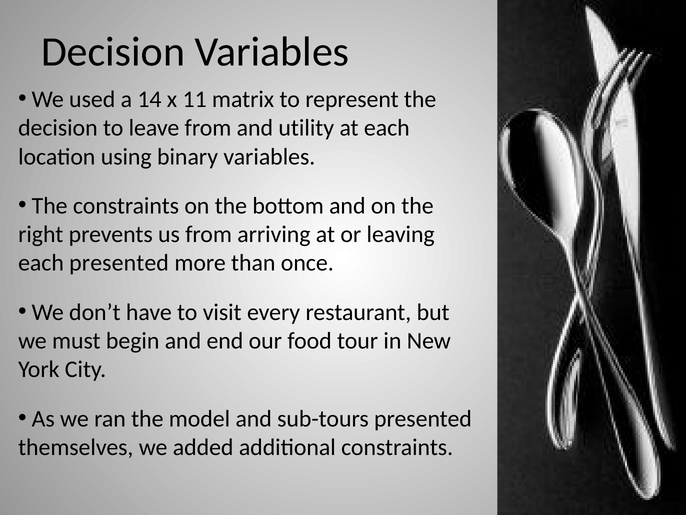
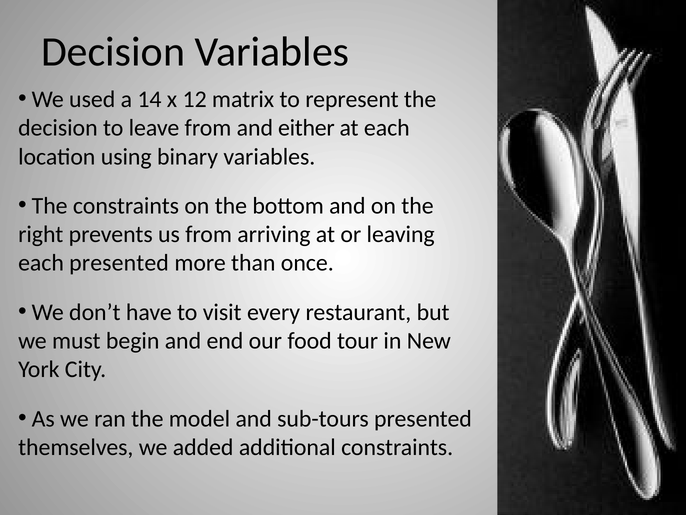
11: 11 -> 12
utility: utility -> either
